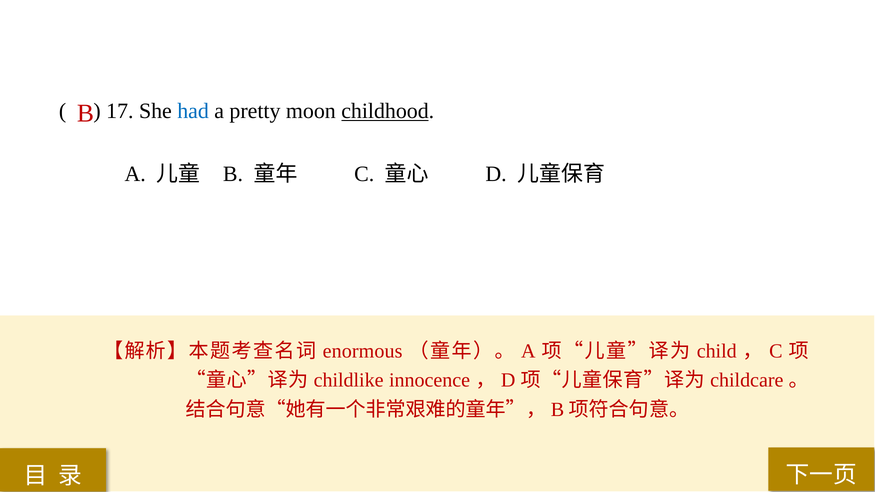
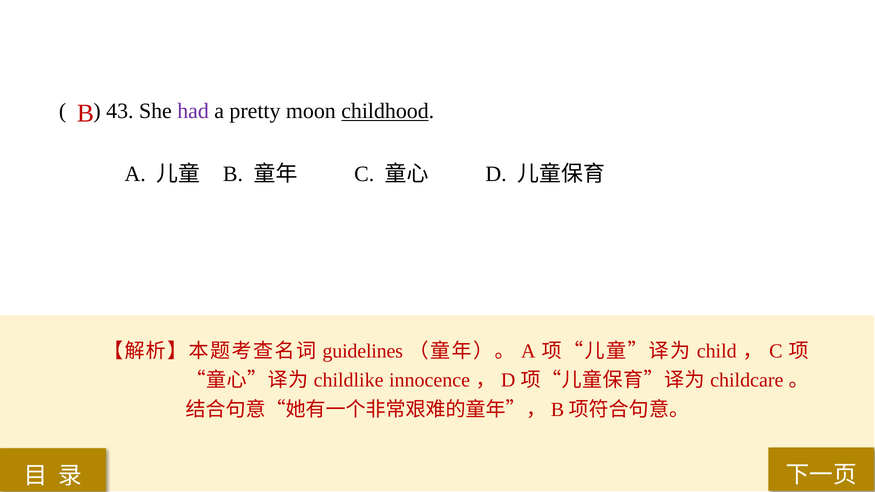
17: 17 -> 43
had colour: blue -> purple
enormous: enormous -> guidelines
